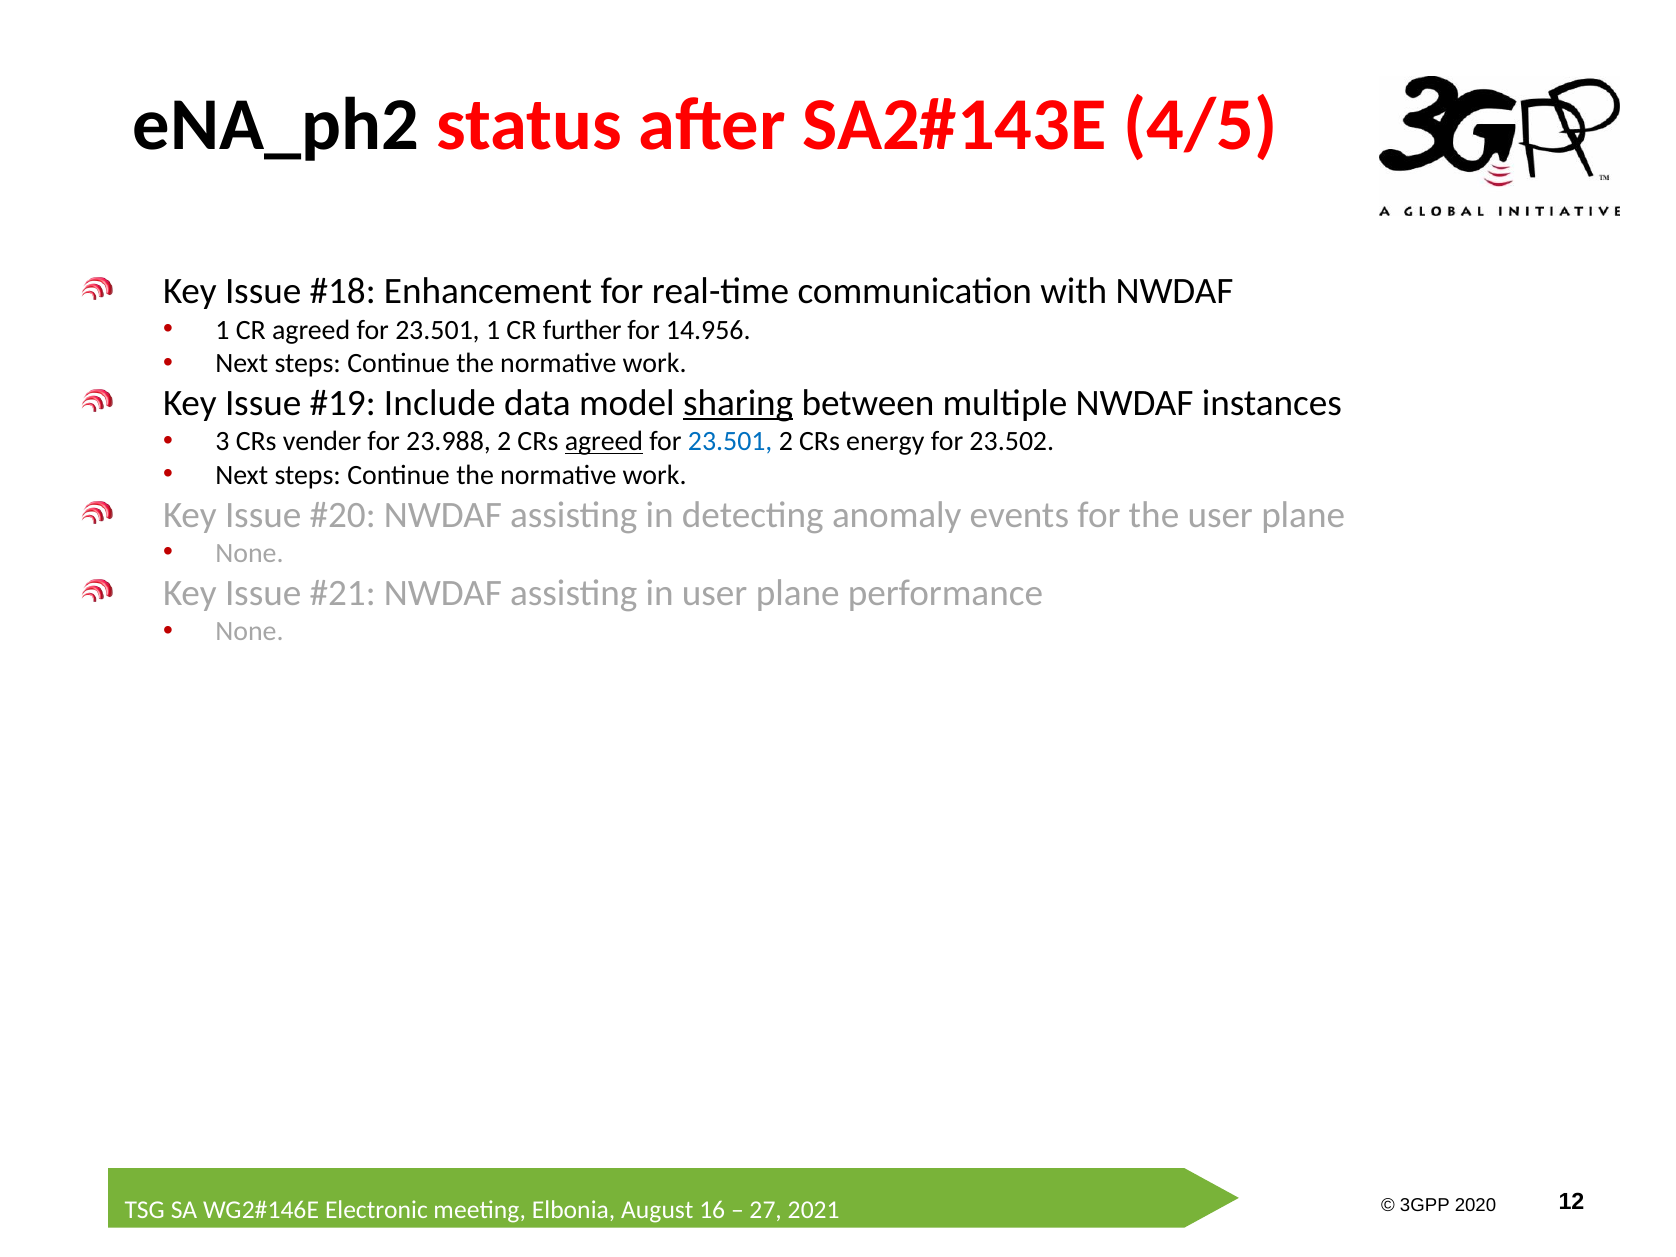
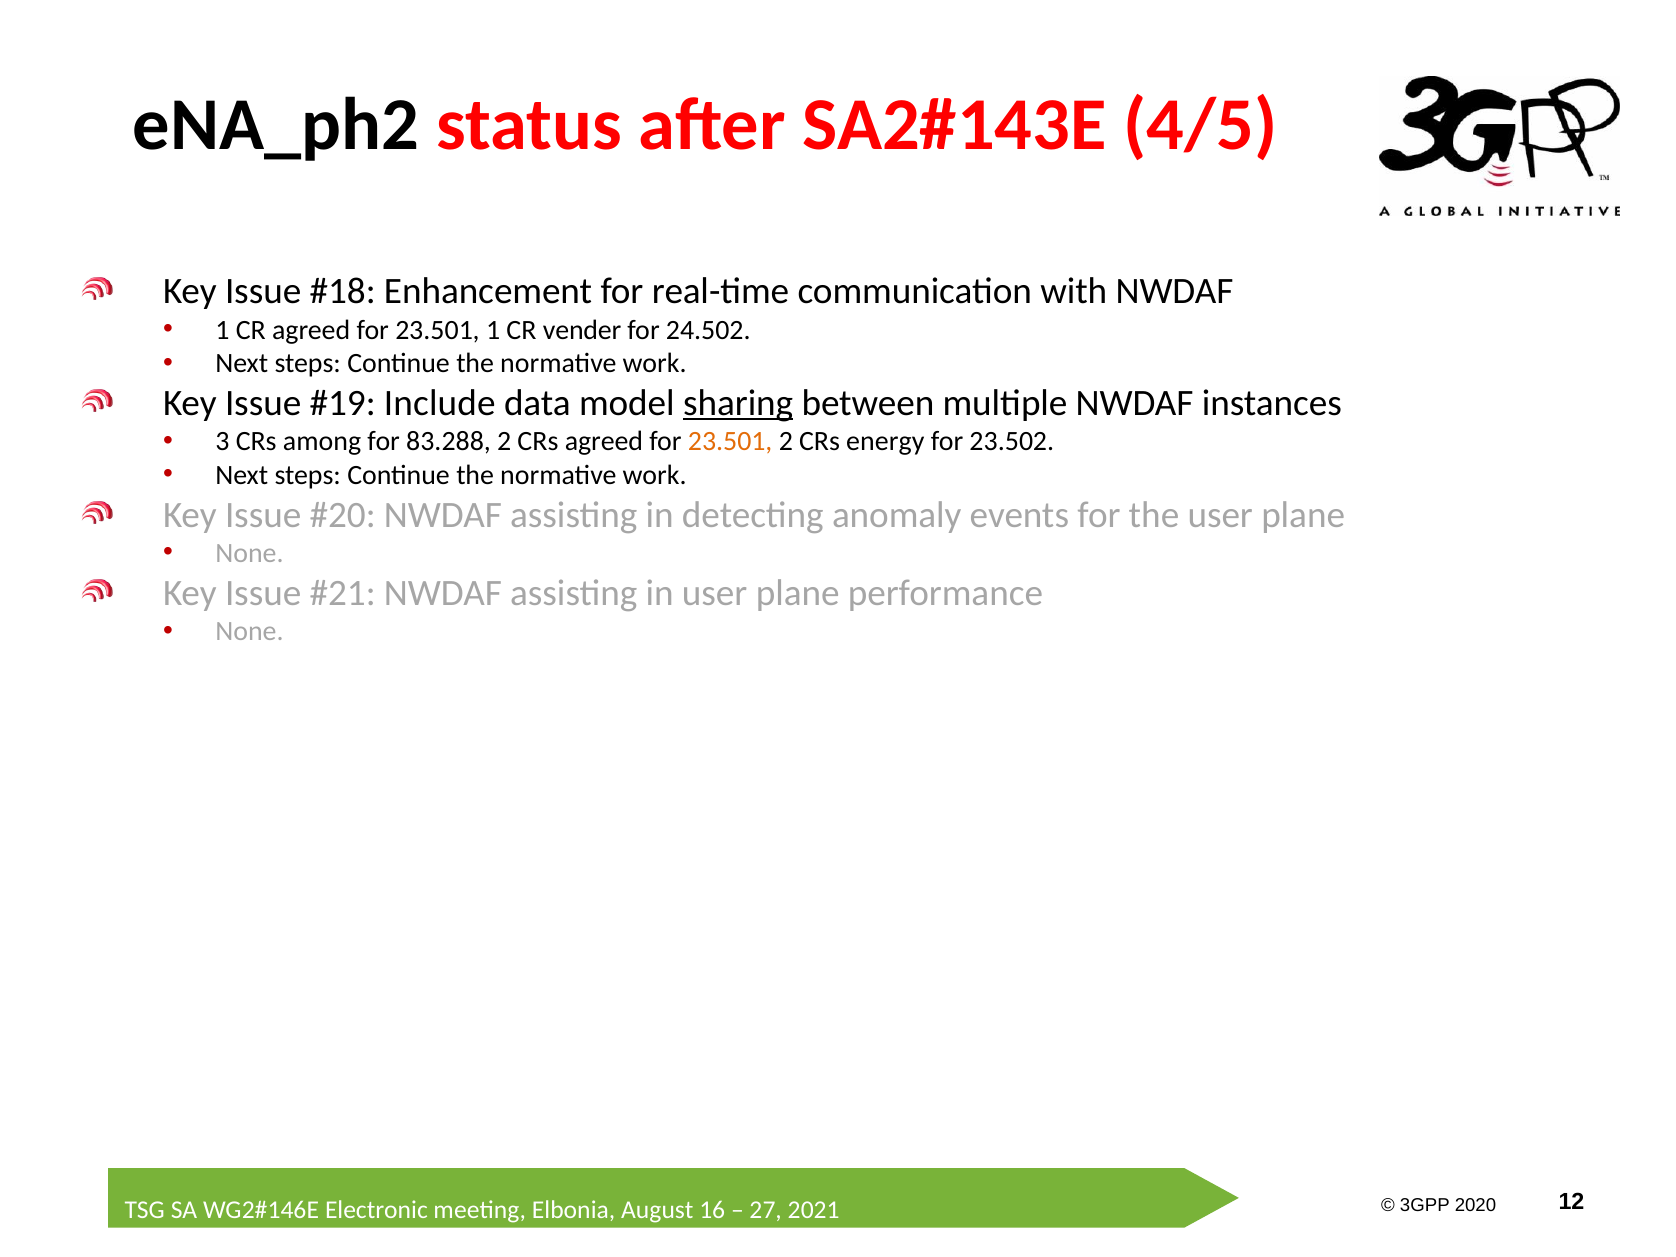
further: further -> vender
14.956: 14.956 -> 24.502
vender: vender -> among
23.988: 23.988 -> 83.288
agreed at (604, 442) underline: present -> none
23.501 at (730, 442) colour: blue -> orange
